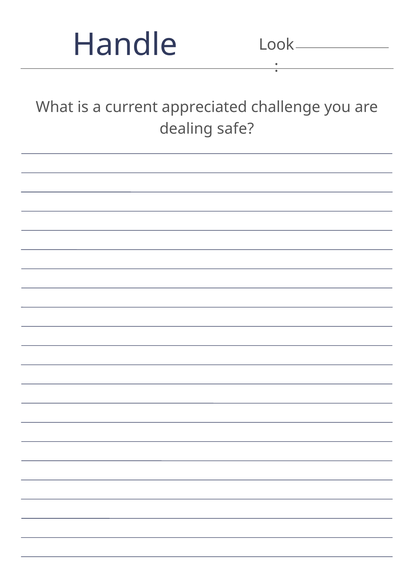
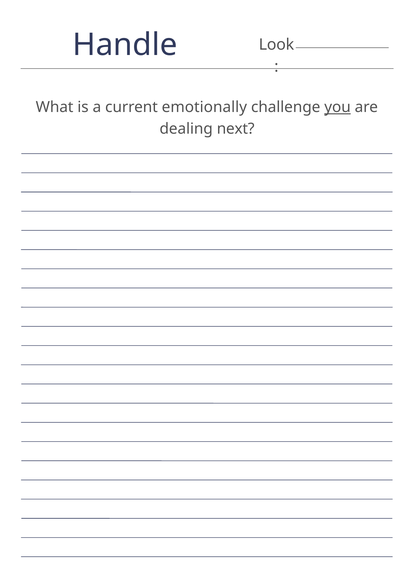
appreciated: appreciated -> emotionally
you underline: none -> present
safe: safe -> next
